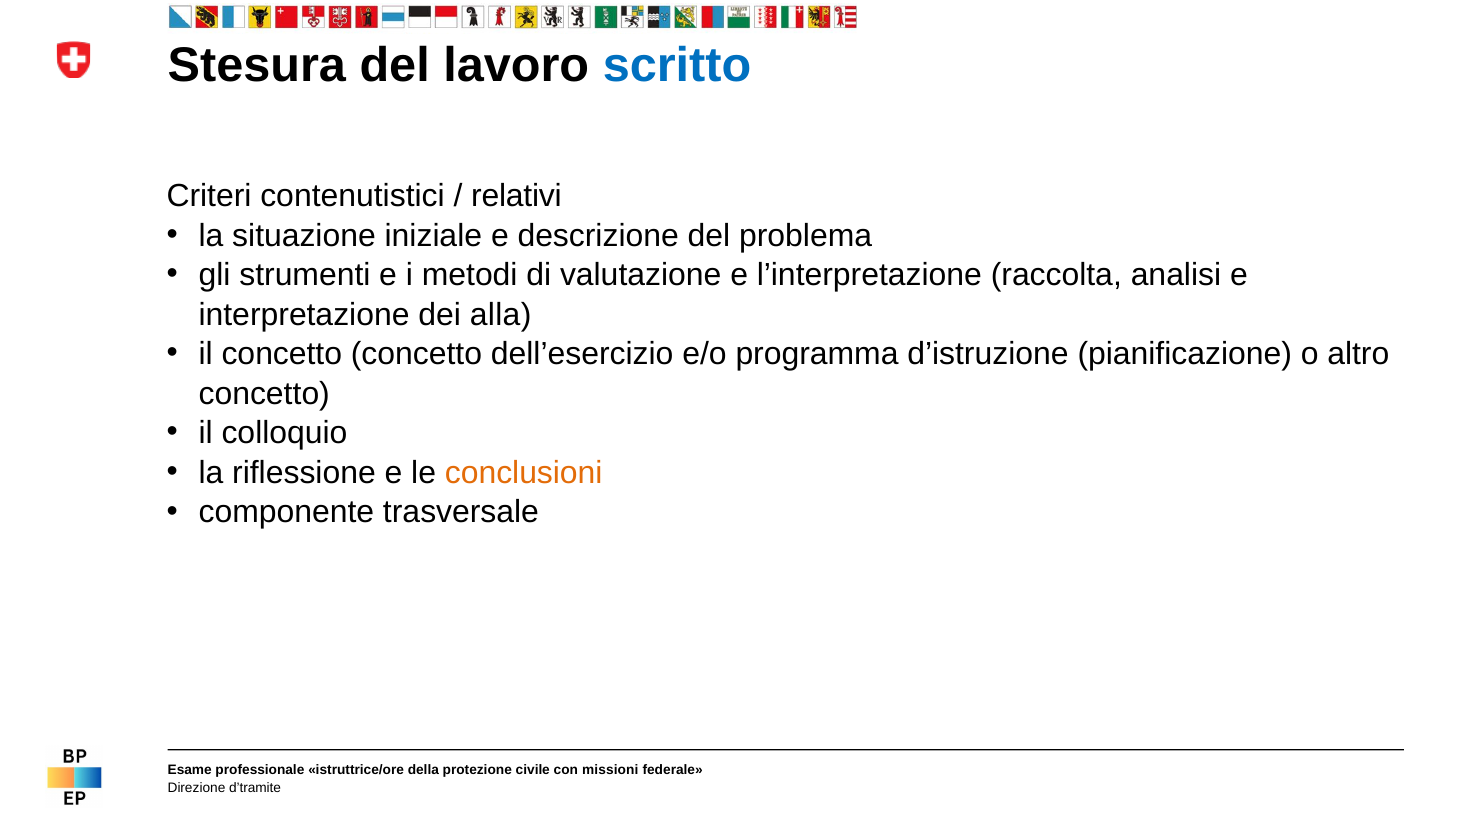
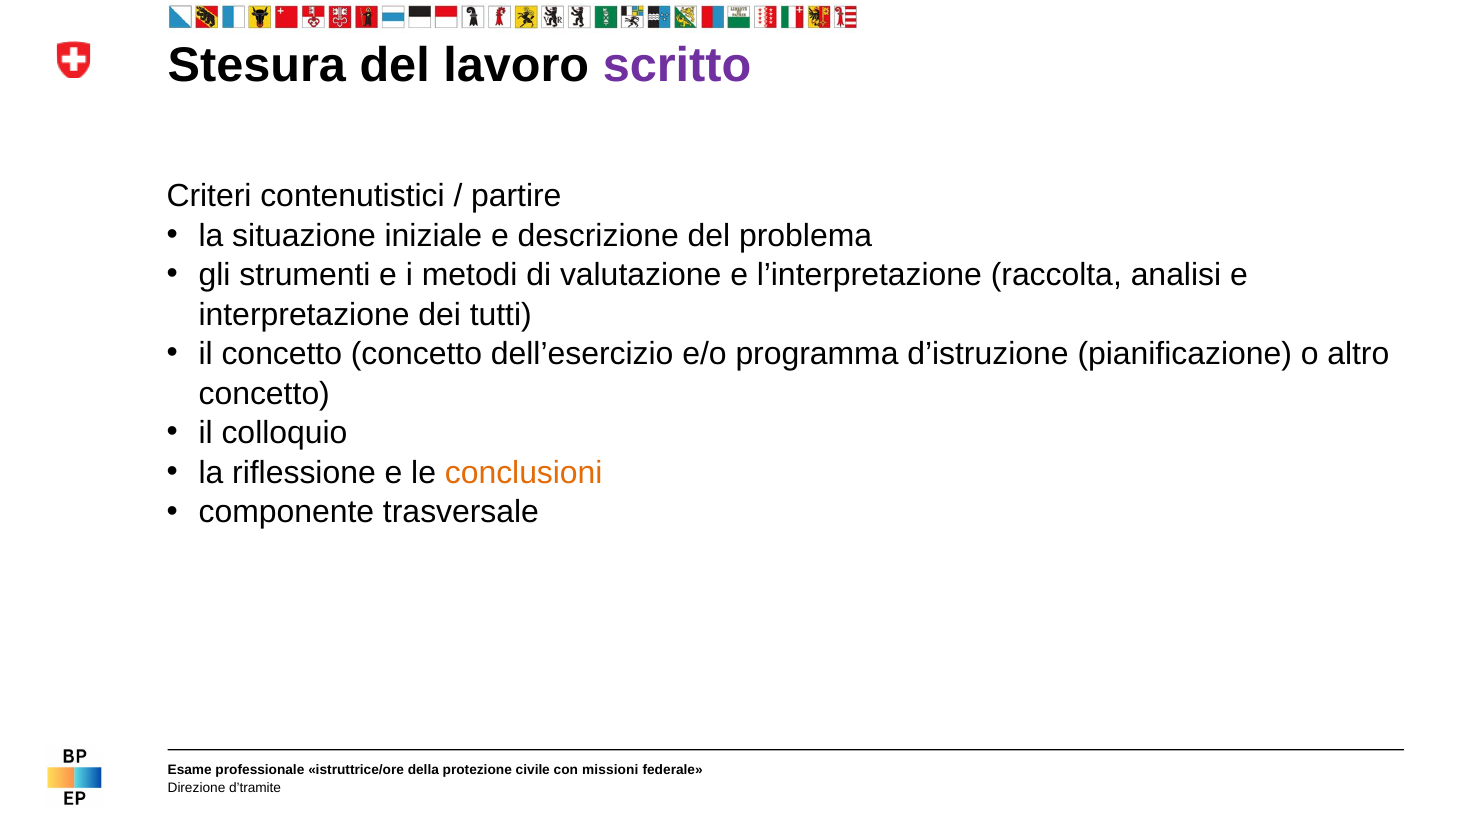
scritto colour: blue -> purple
relativi: relativi -> partire
alla: alla -> tutti
